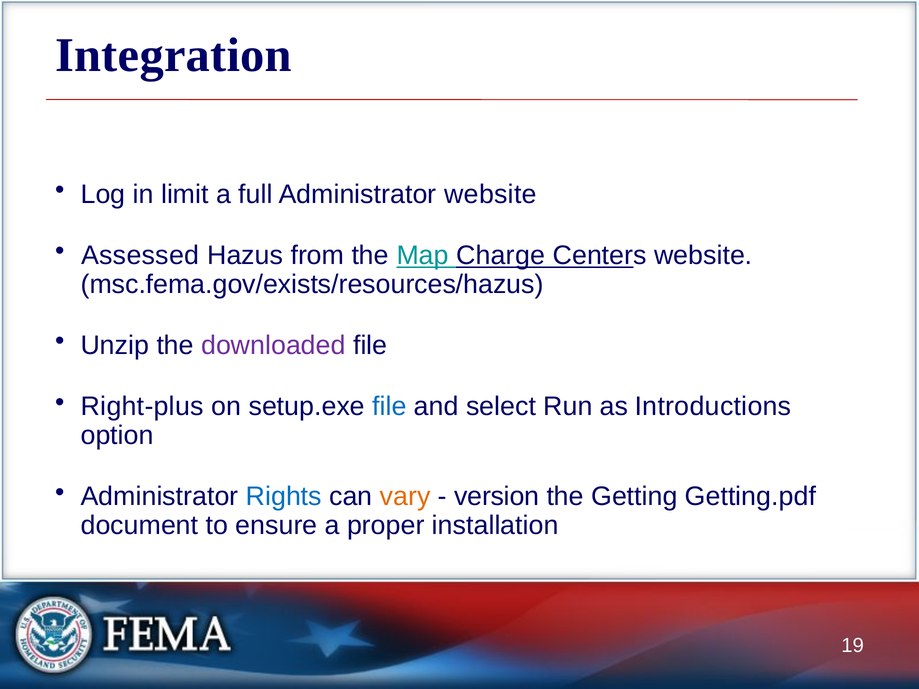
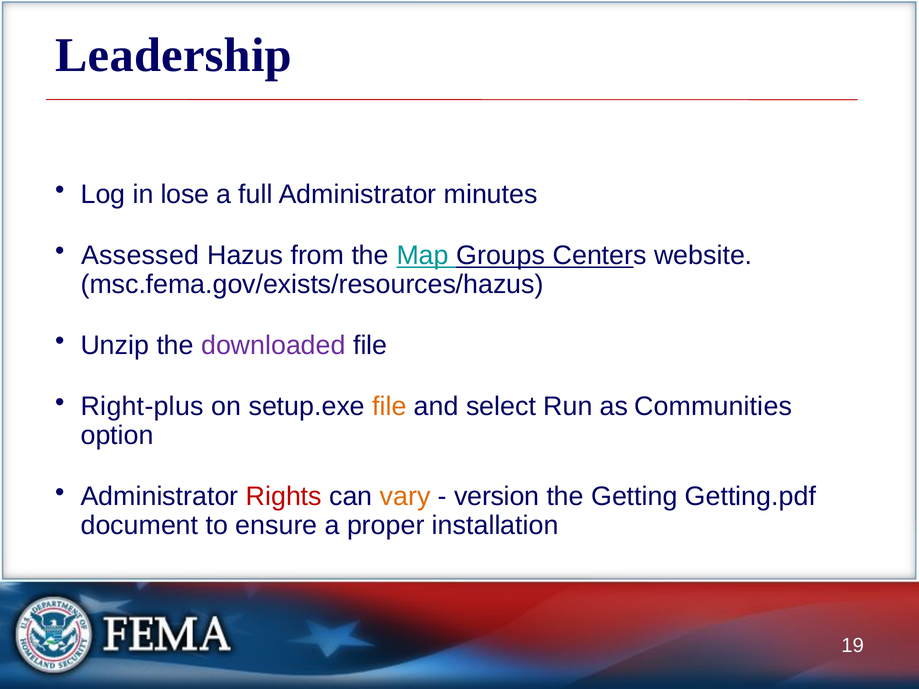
Integration: Integration -> Leadership
limit: limit -> lose
Administrator website: website -> minutes
Charge: Charge -> Groups
file at (389, 407) colour: blue -> orange
Introductions: Introductions -> Communities
Rights colour: blue -> red
